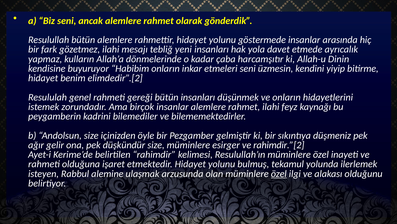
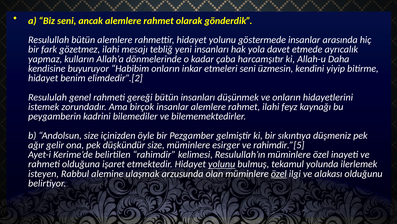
Dinin: Dinin -> Daha
rahimdir.”[2: rahimdir.”[2 -> rahimdir.”[5
yolunu at (222, 164) underline: none -> present
